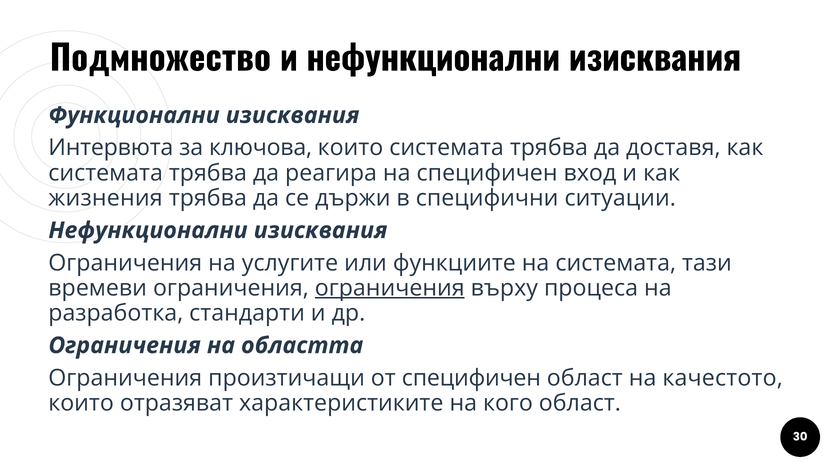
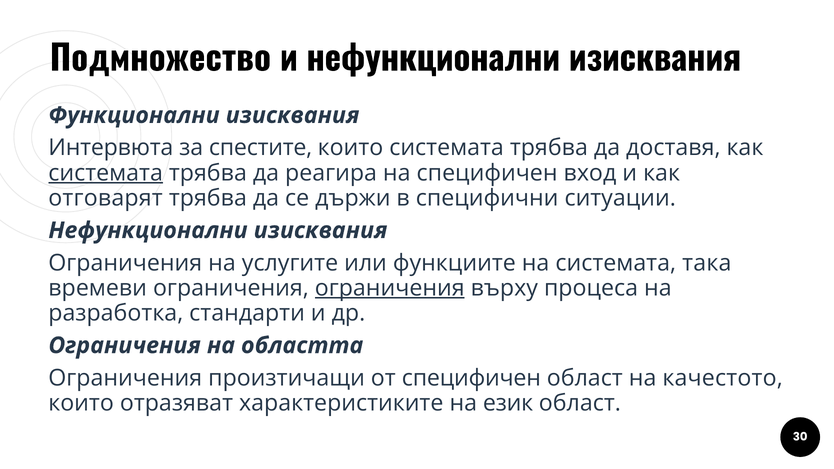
ключова: ключова -> спестите
системата at (106, 173) underline: none -> present
жизнения: жизнения -> отговарят
тази: тази -> така
кого: кого -> език
